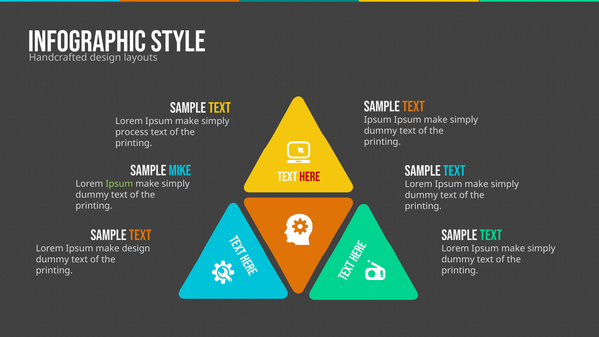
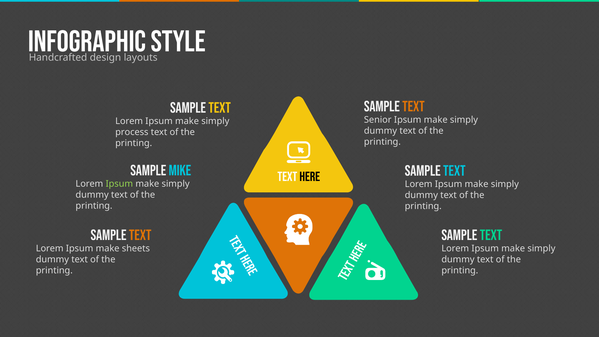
Ipsum at (378, 120): Ipsum -> Senior
HERE colour: red -> black
make design: design -> sheets
